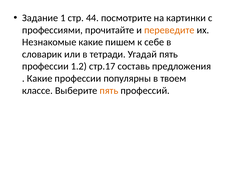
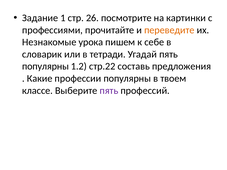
44: 44 -> 26
Незнакомые какие: какие -> урока
профессии at (45, 66): профессии -> популярны
стр.17: стр.17 -> стр.22
пять at (109, 91) colour: orange -> purple
